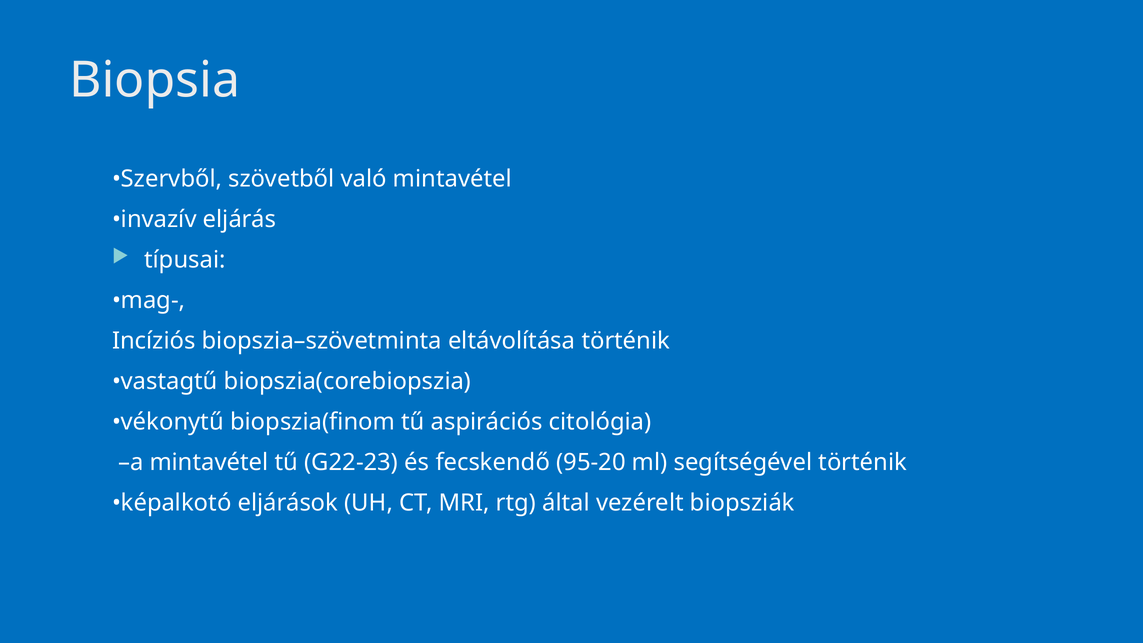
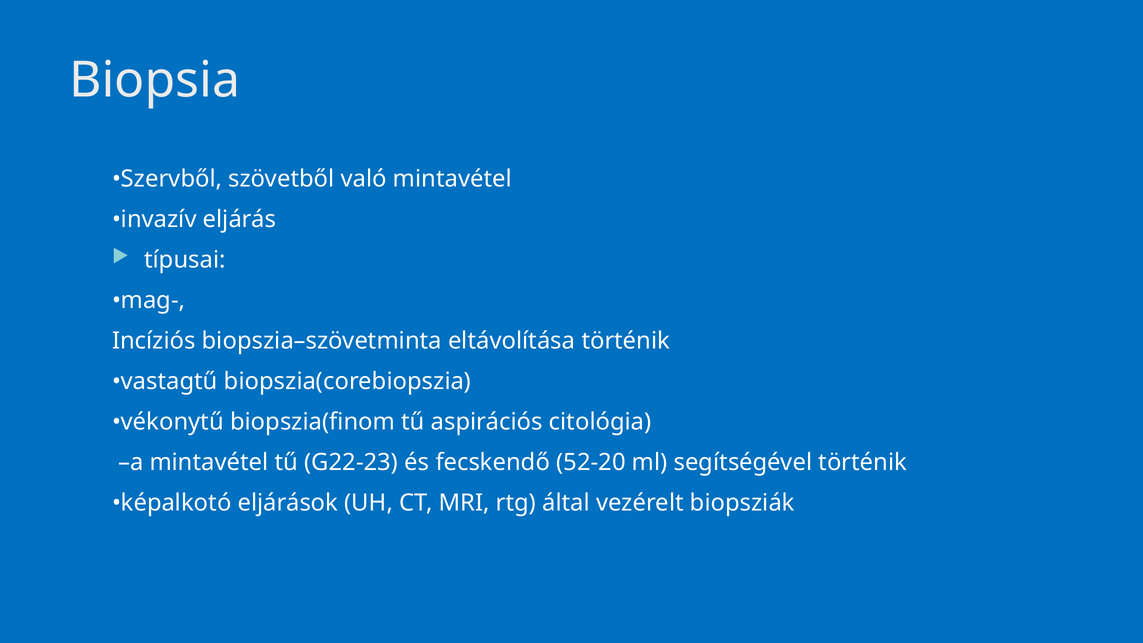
95-20: 95-20 -> 52-20
